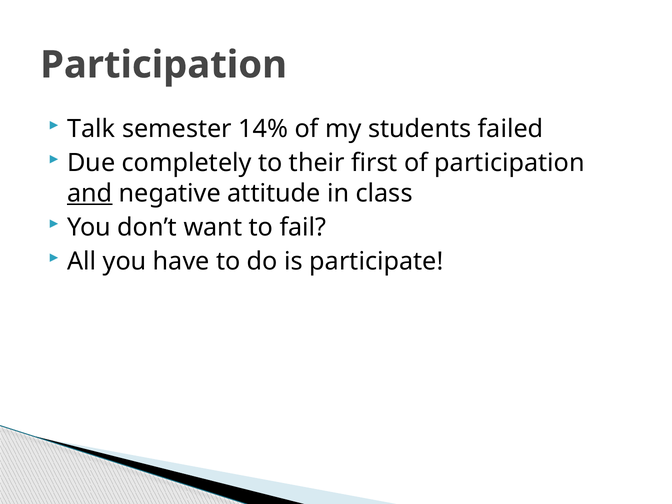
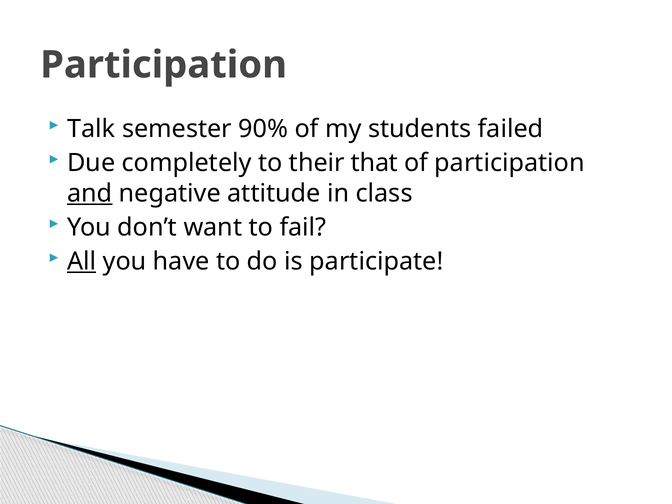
14%: 14% -> 90%
first: first -> that
All underline: none -> present
